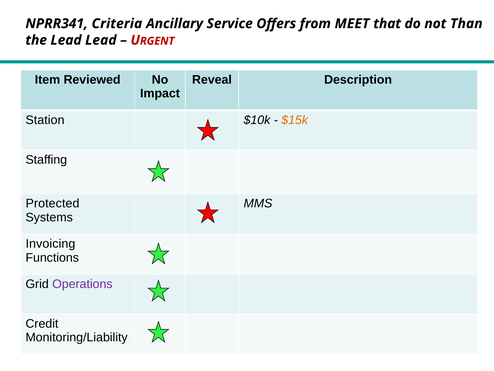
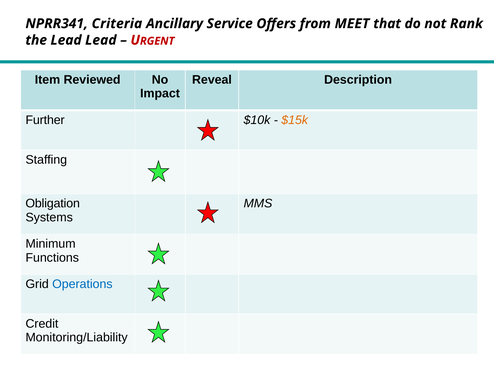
Than: Than -> Rank
Station: Station -> Further
Protected: Protected -> Obligation
Invoicing: Invoicing -> Minimum
Operations colour: purple -> blue
